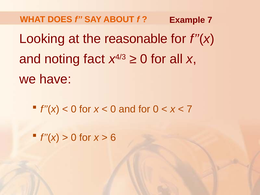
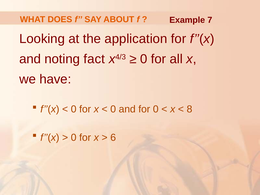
reasonable: reasonable -> application
7 at (189, 109): 7 -> 8
